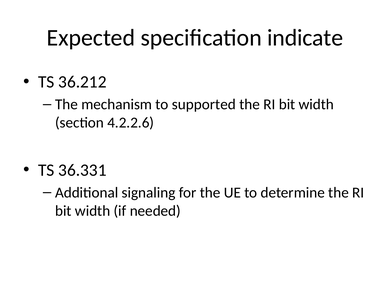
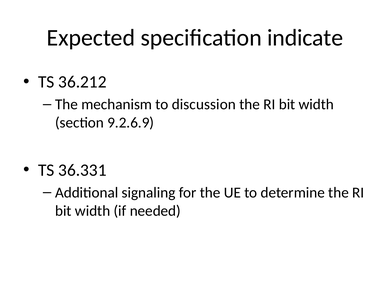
supported: supported -> discussion
4.2.2.6: 4.2.2.6 -> 9.2.6.9
